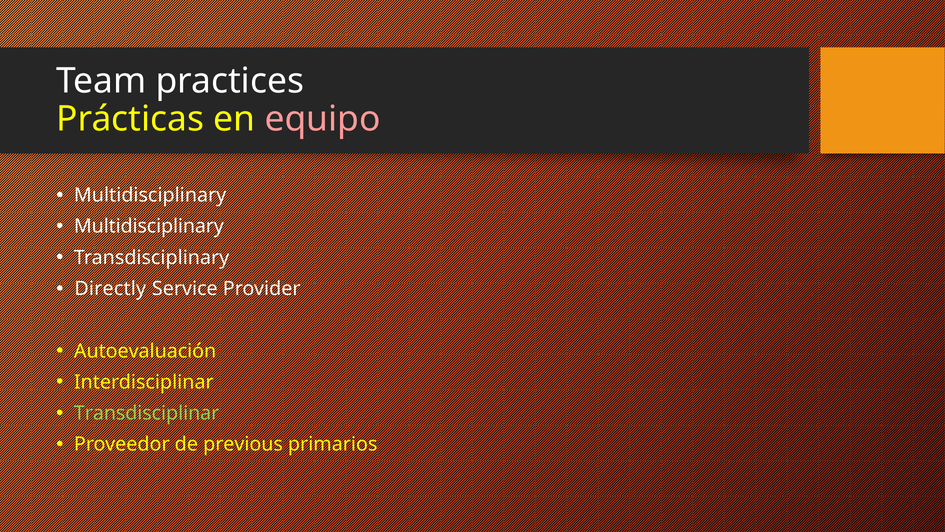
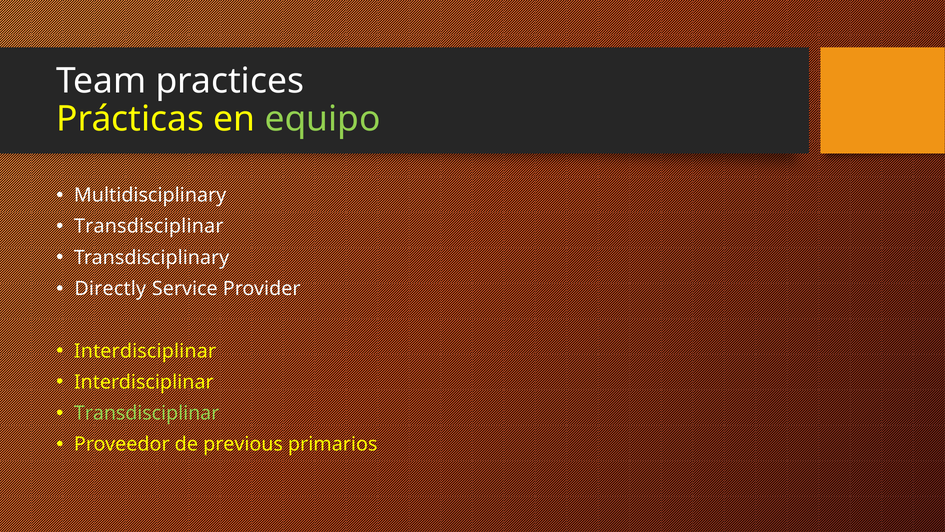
equipo colour: pink -> light green
Multidisciplinary at (149, 226): Multidisciplinary -> Transdisciplinar
Autoevaluación at (145, 351): Autoevaluación -> Interdisciplinar
